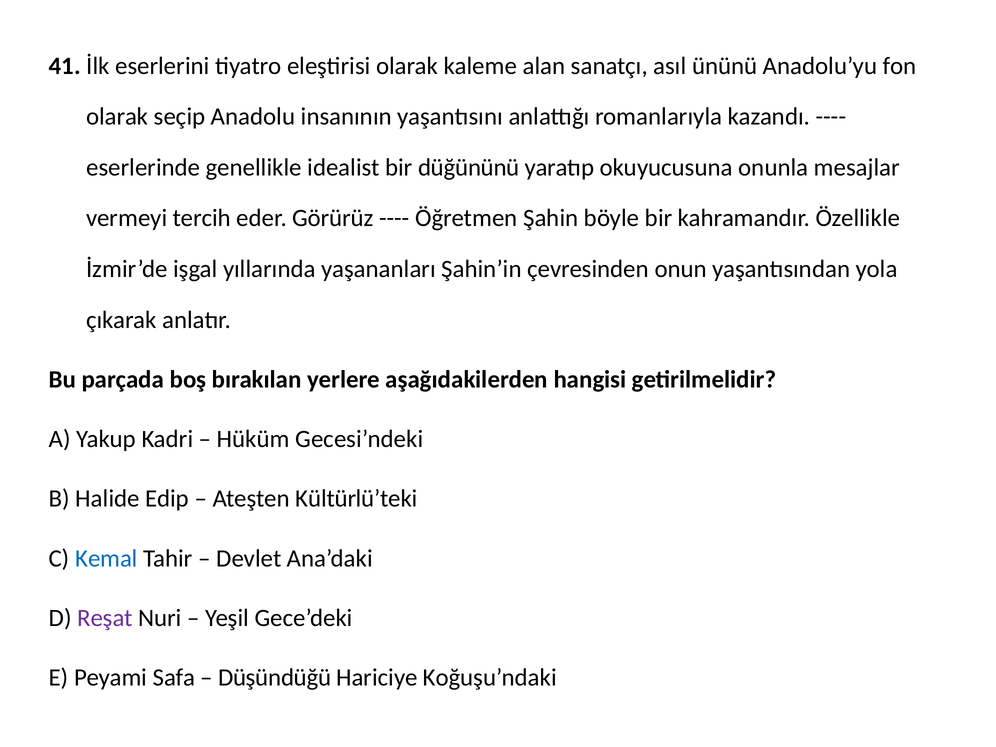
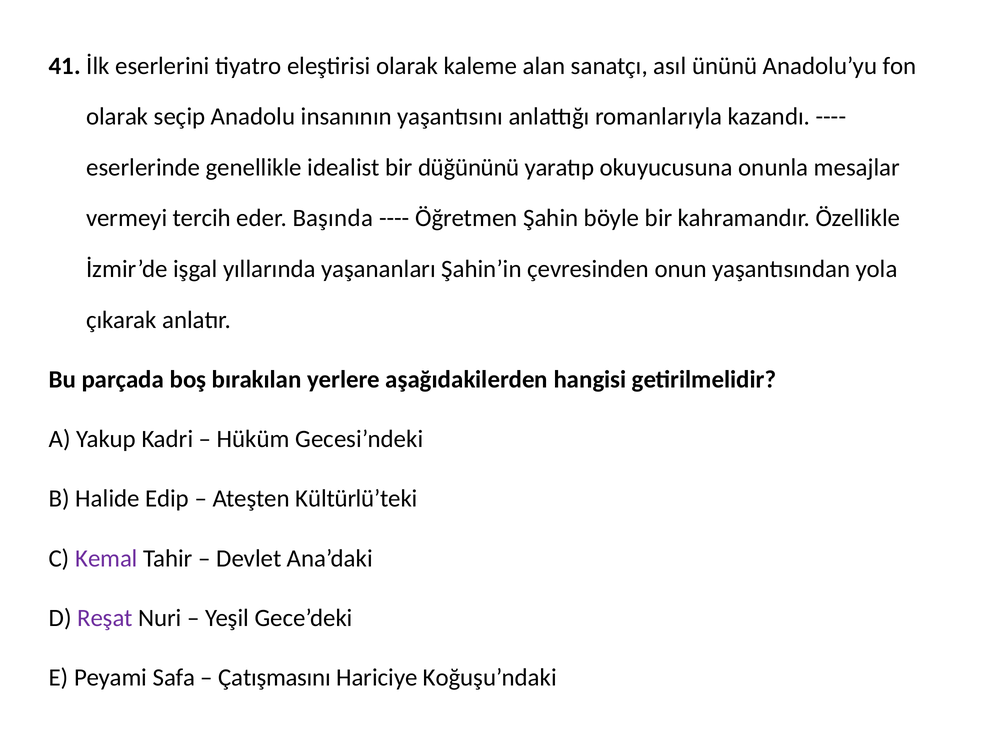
Görürüz: Görürüz -> Başında
Kemal colour: blue -> purple
Düşündüğü: Düşündüğü -> Çatışmasını
